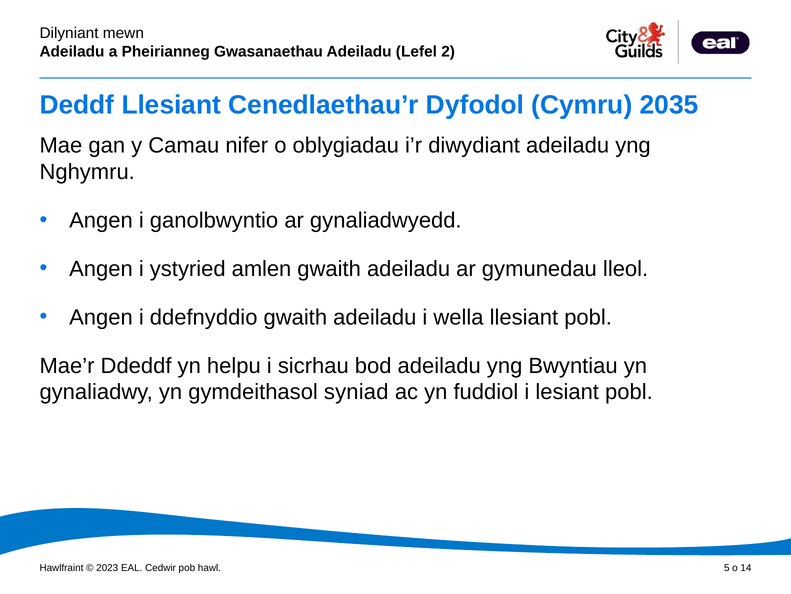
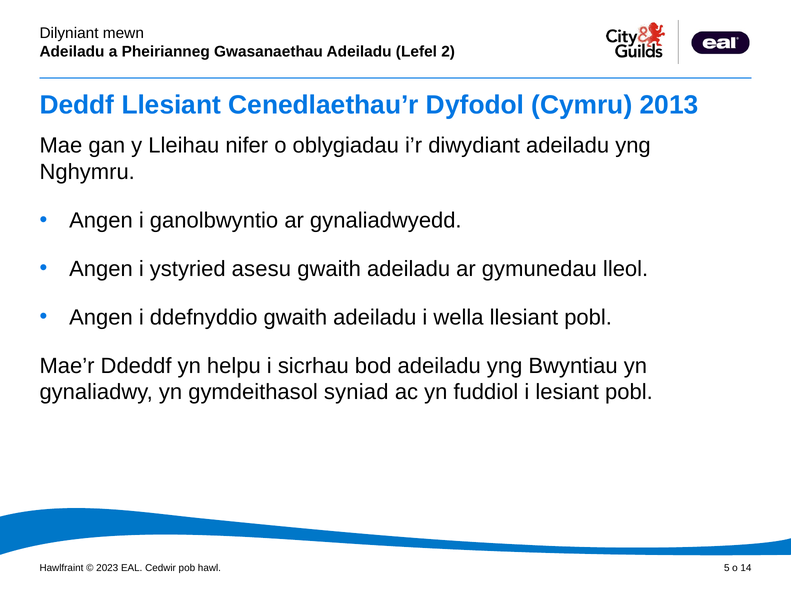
2035: 2035 -> 2013
Camau: Camau -> Lleihau
amlen: amlen -> asesu
